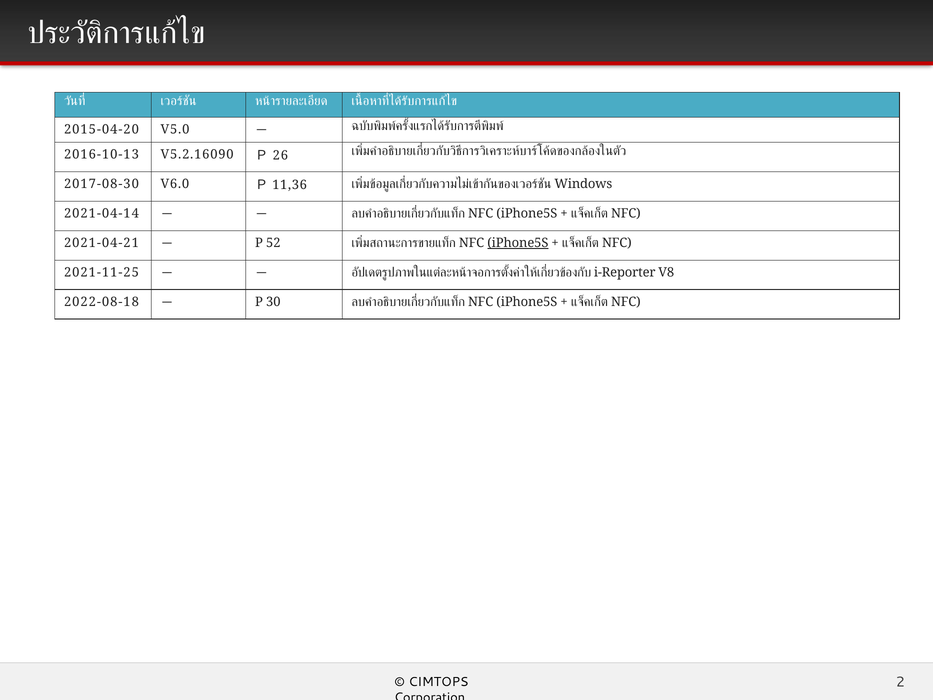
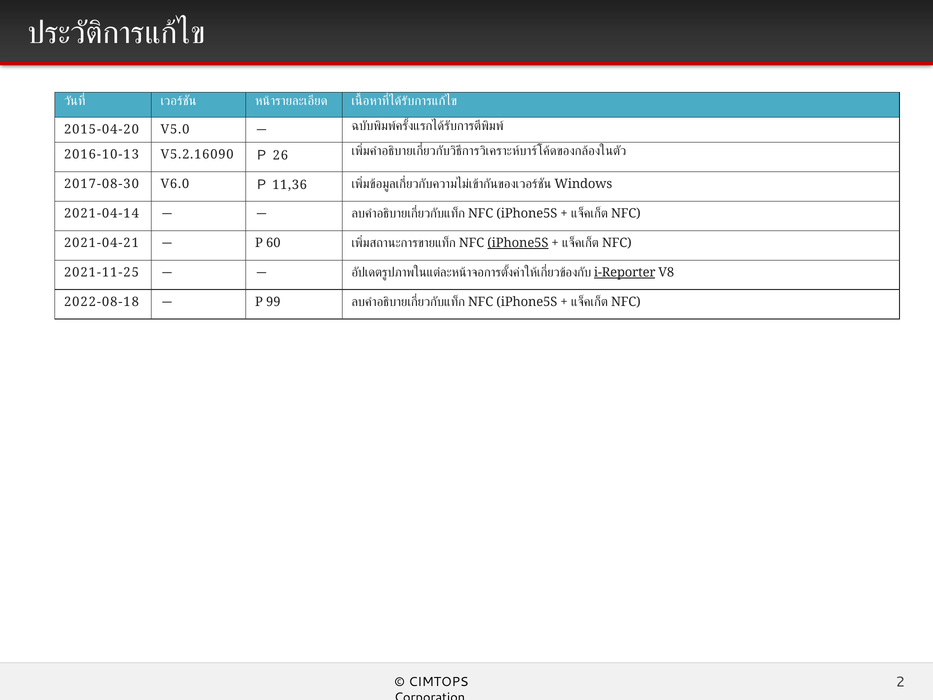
52: 52 -> 60
i-Reporter underline: none -> present
30: 30 -> 99
